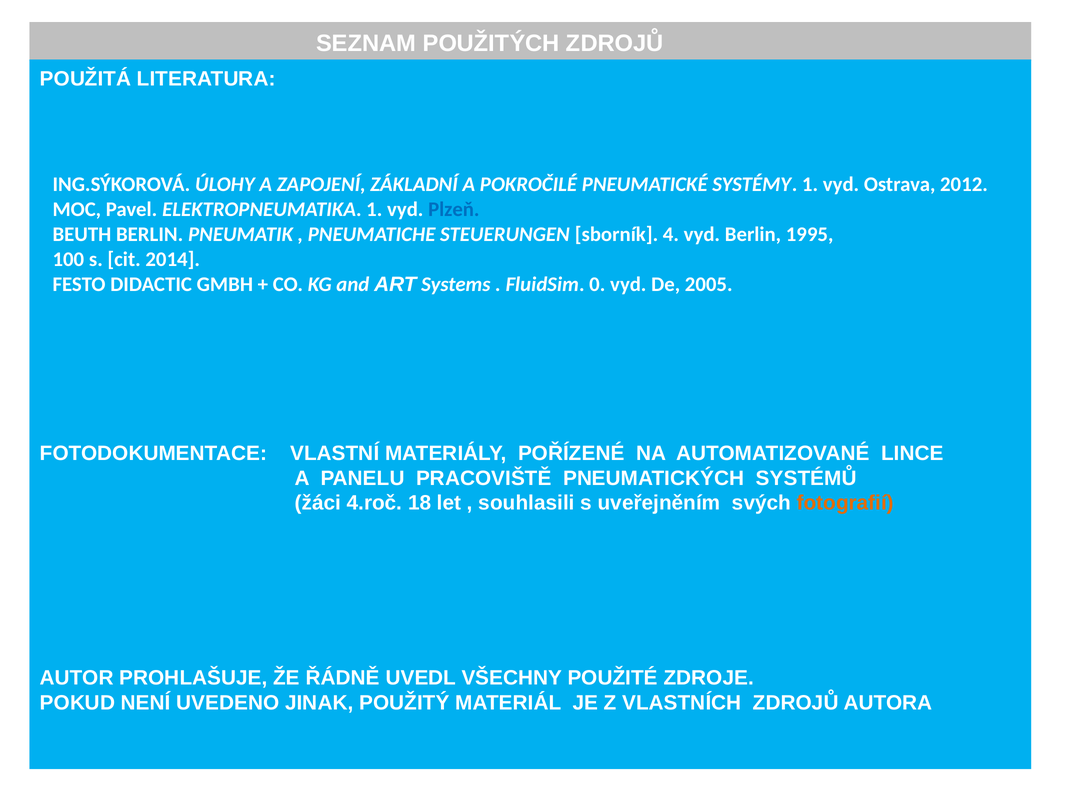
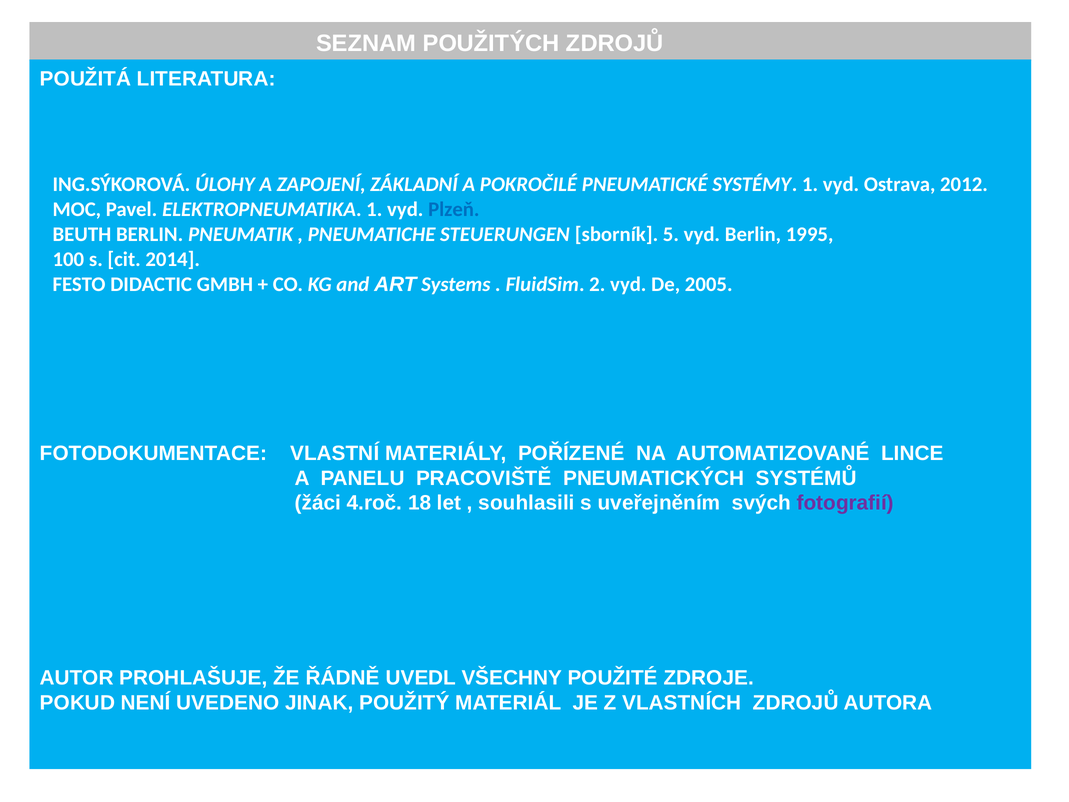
4: 4 -> 5
0: 0 -> 2
fotografií colour: orange -> purple
